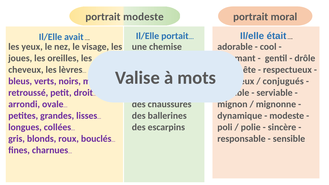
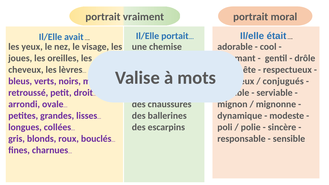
portrait modeste: modeste -> vraiment
